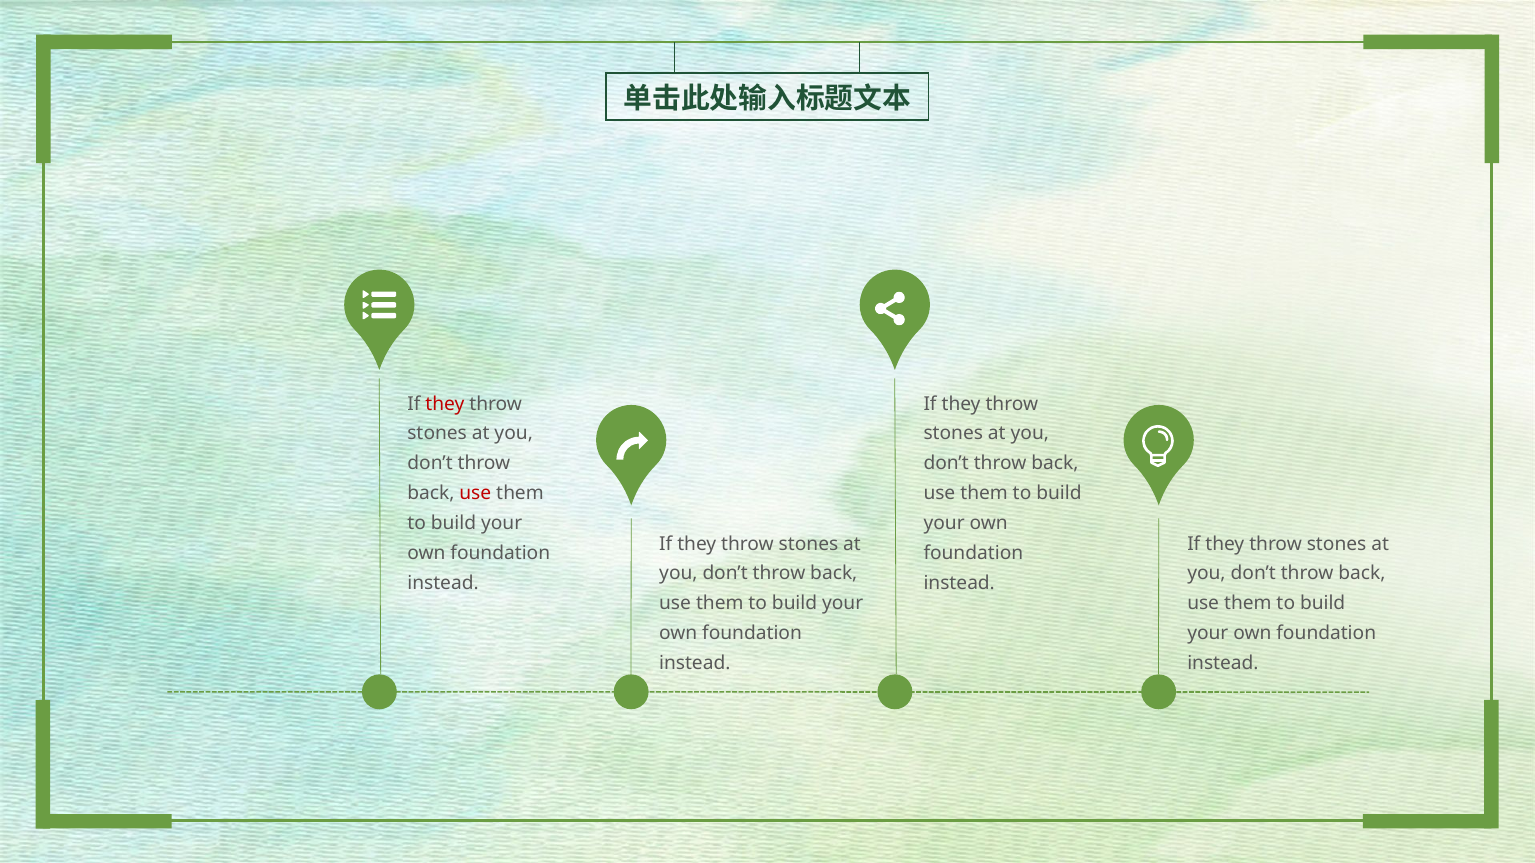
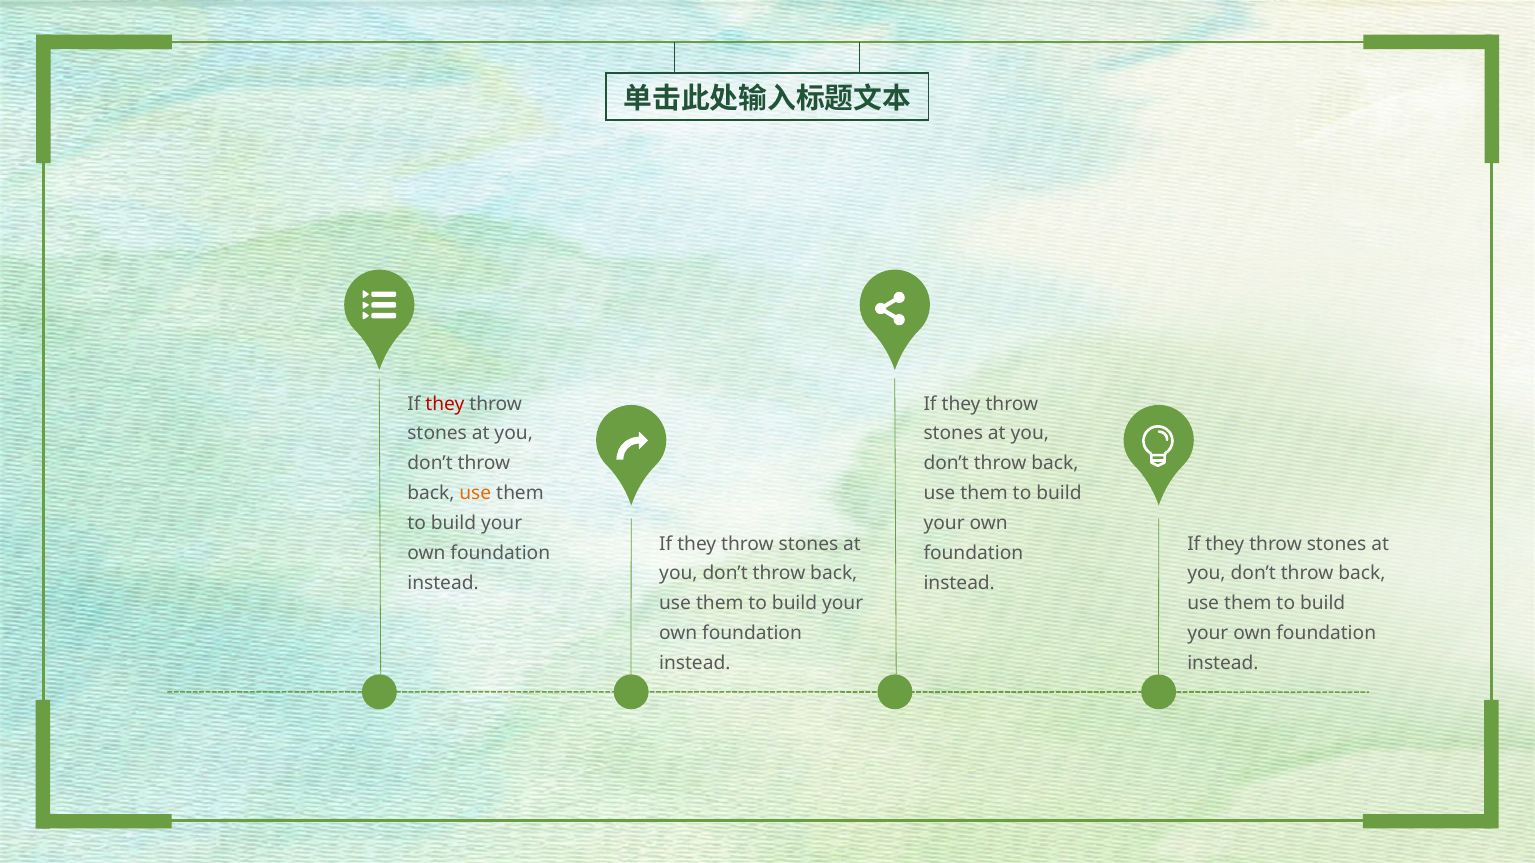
use at (475, 494) colour: red -> orange
